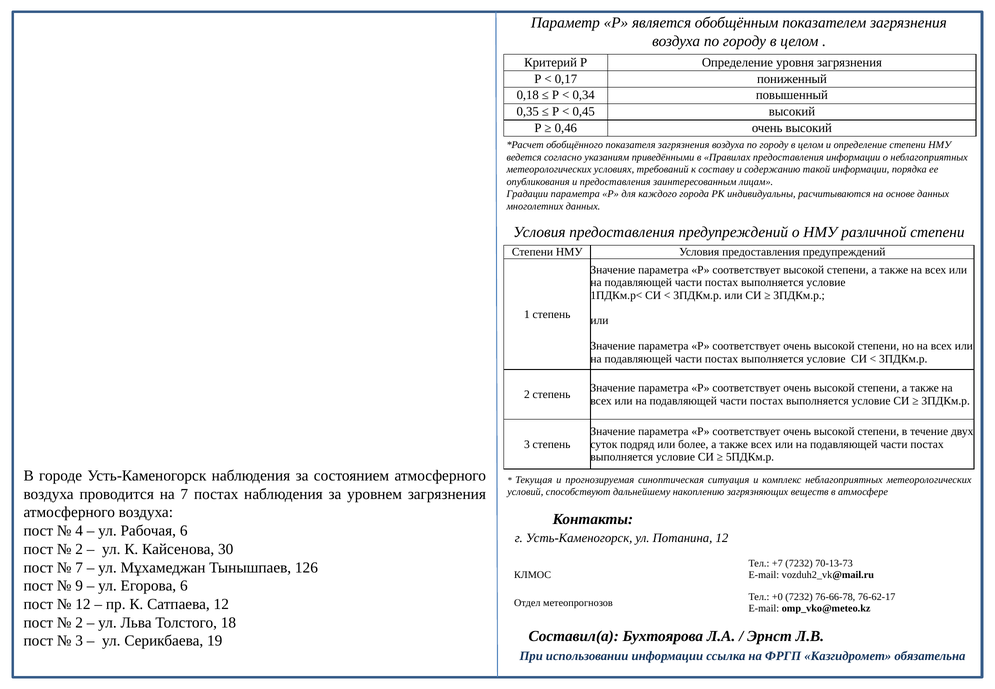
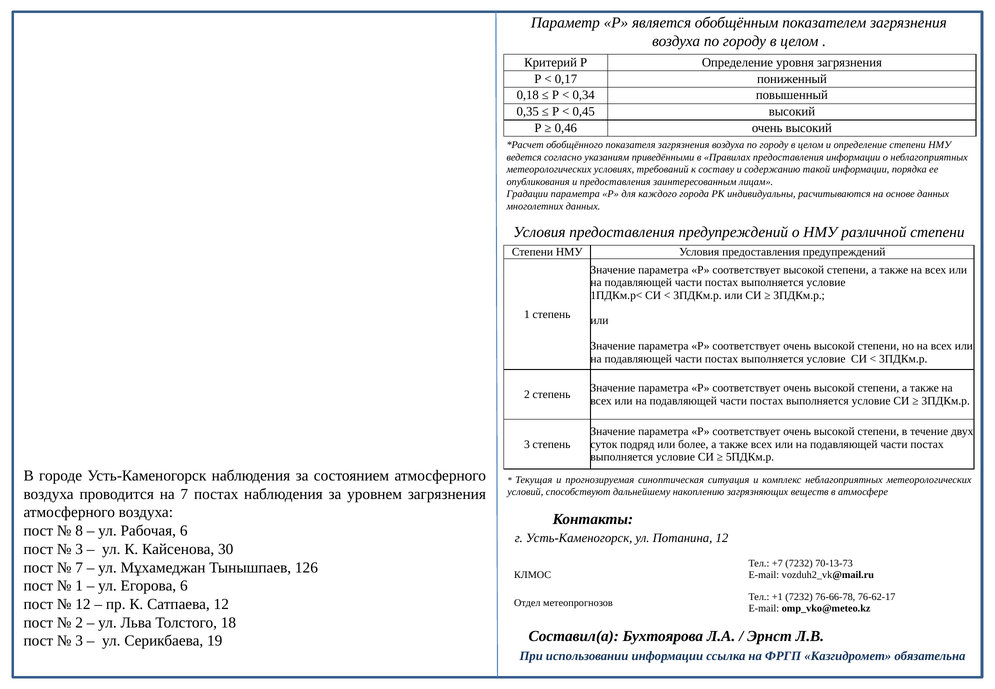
4: 4 -> 8
2 at (79, 549): 2 -> 3
9 at (79, 586): 9 -> 1
+0: +0 -> +1
